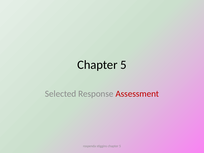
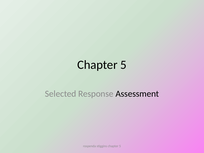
Assessment colour: red -> black
